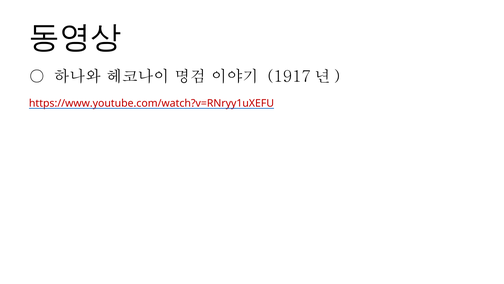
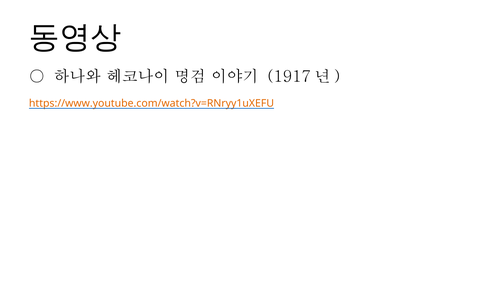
https://www.youtube.com/watch?v=RNryy1uXEFU colour: red -> orange
